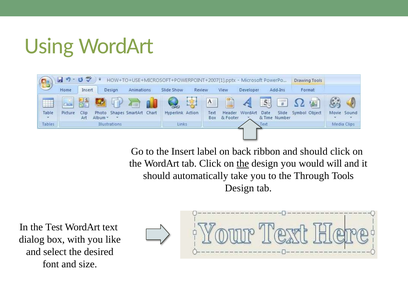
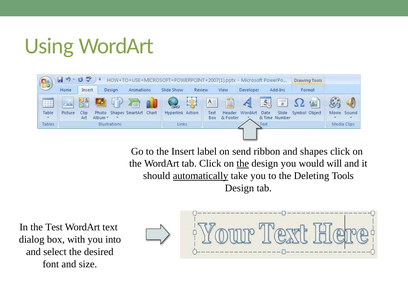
back: back -> send
and should: should -> shapes
automatically underline: none -> present
Through: Through -> Deleting
like: like -> into
